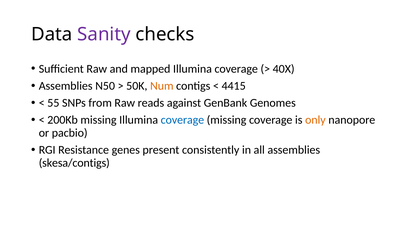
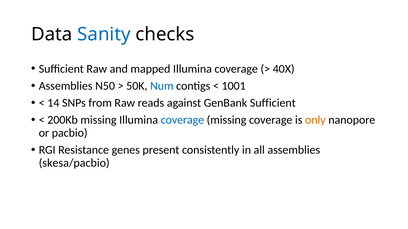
Sanity colour: purple -> blue
Num colour: orange -> blue
4415: 4415 -> 1001
55: 55 -> 14
GenBank Genomes: Genomes -> Sufficient
skesa/contigs: skesa/contigs -> skesa/pacbio
